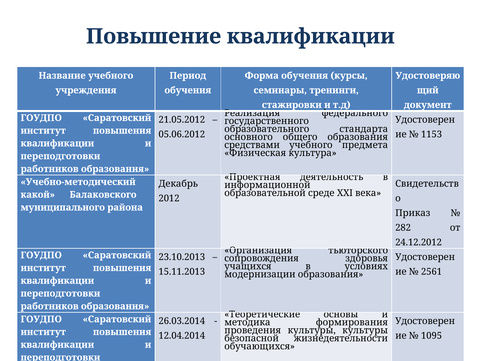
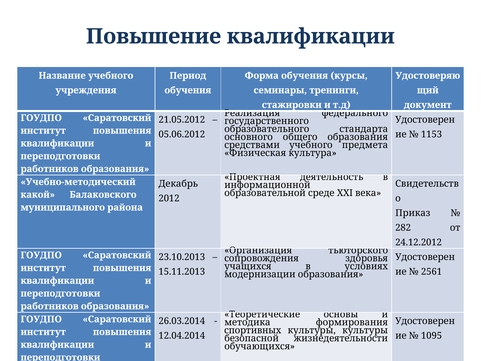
проведения: проведения -> спортивных
